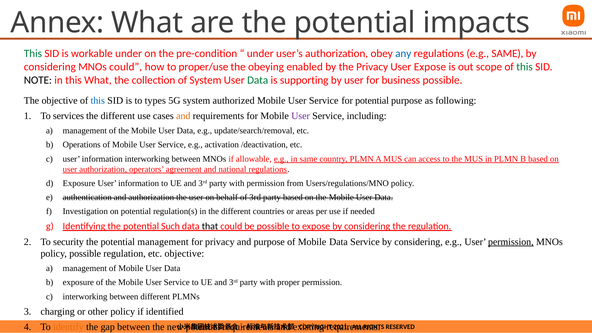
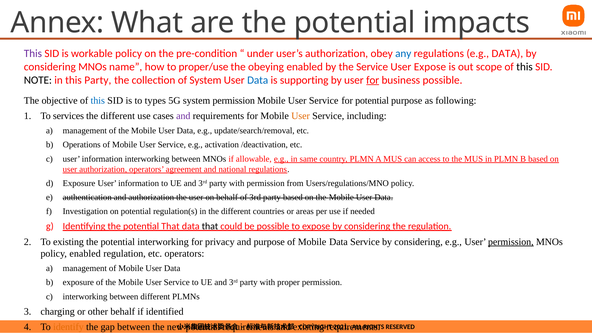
This at (33, 53) colour: green -> purple
workable under: under -> policy
e.g SAME: SAME -> DATA
MNOs could: could -> name
the Privacy: Privacy -> Service
this at (525, 67) colour: green -> black
this What: What -> Party
Data at (258, 80) colour: green -> blue
for at (373, 80) underline: none -> present
system authorized: authorized -> permission
and at (183, 116) colour: orange -> purple
User at (301, 116) colour: purple -> orange
potential Such: Such -> That
To security: security -> existing
potential management: management -> interworking
policy possible: possible -> enabled
etc objective: objective -> operators
other policy: policy -> behalf
